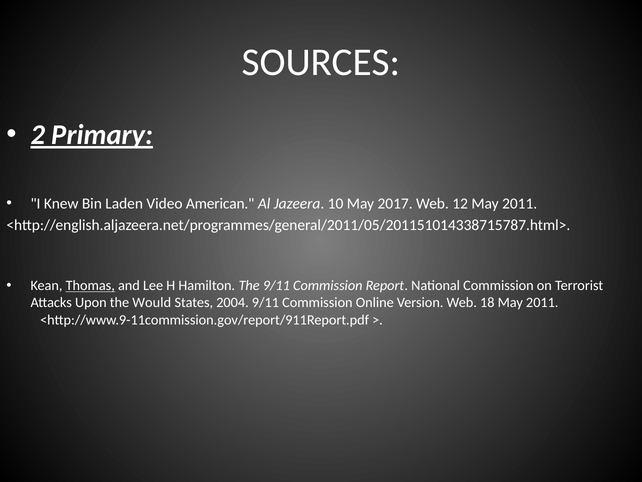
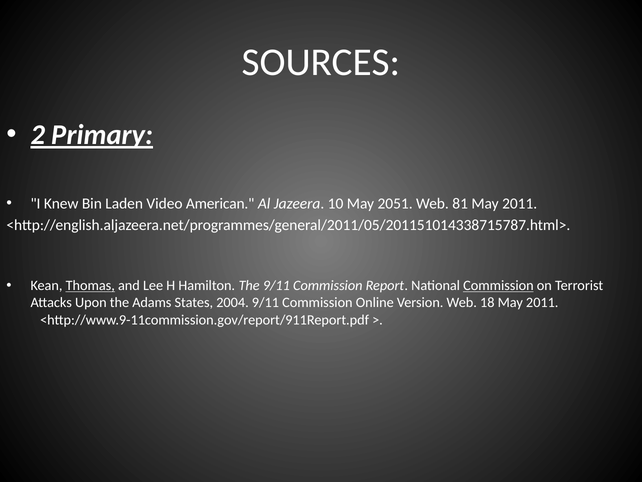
2017: 2017 -> 2051
12: 12 -> 81
Commission at (498, 285) underline: none -> present
Would: Would -> Adams
